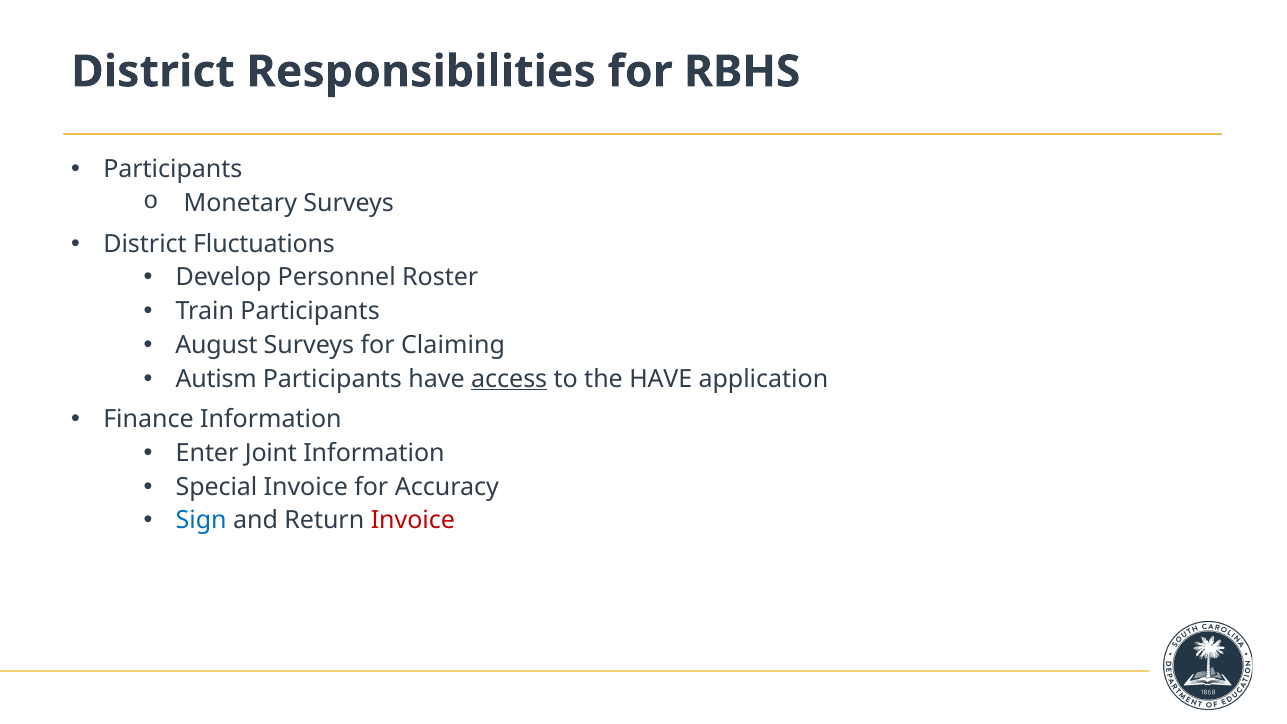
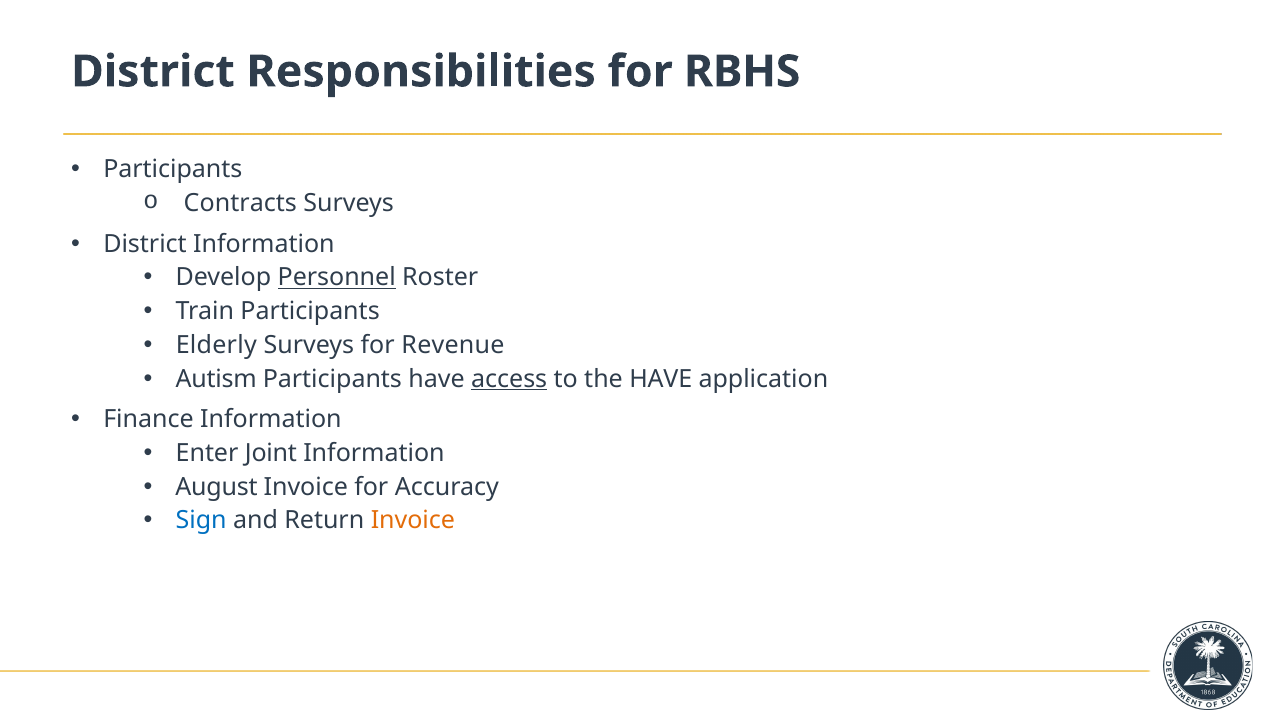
Monetary: Monetary -> Contracts
District Fluctuations: Fluctuations -> Information
Personnel underline: none -> present
August: August -> Elderly
Claiming: Claiming -> Revenue
Special: Special -> August
Invoice at (413, 521) colour: red -> orange
